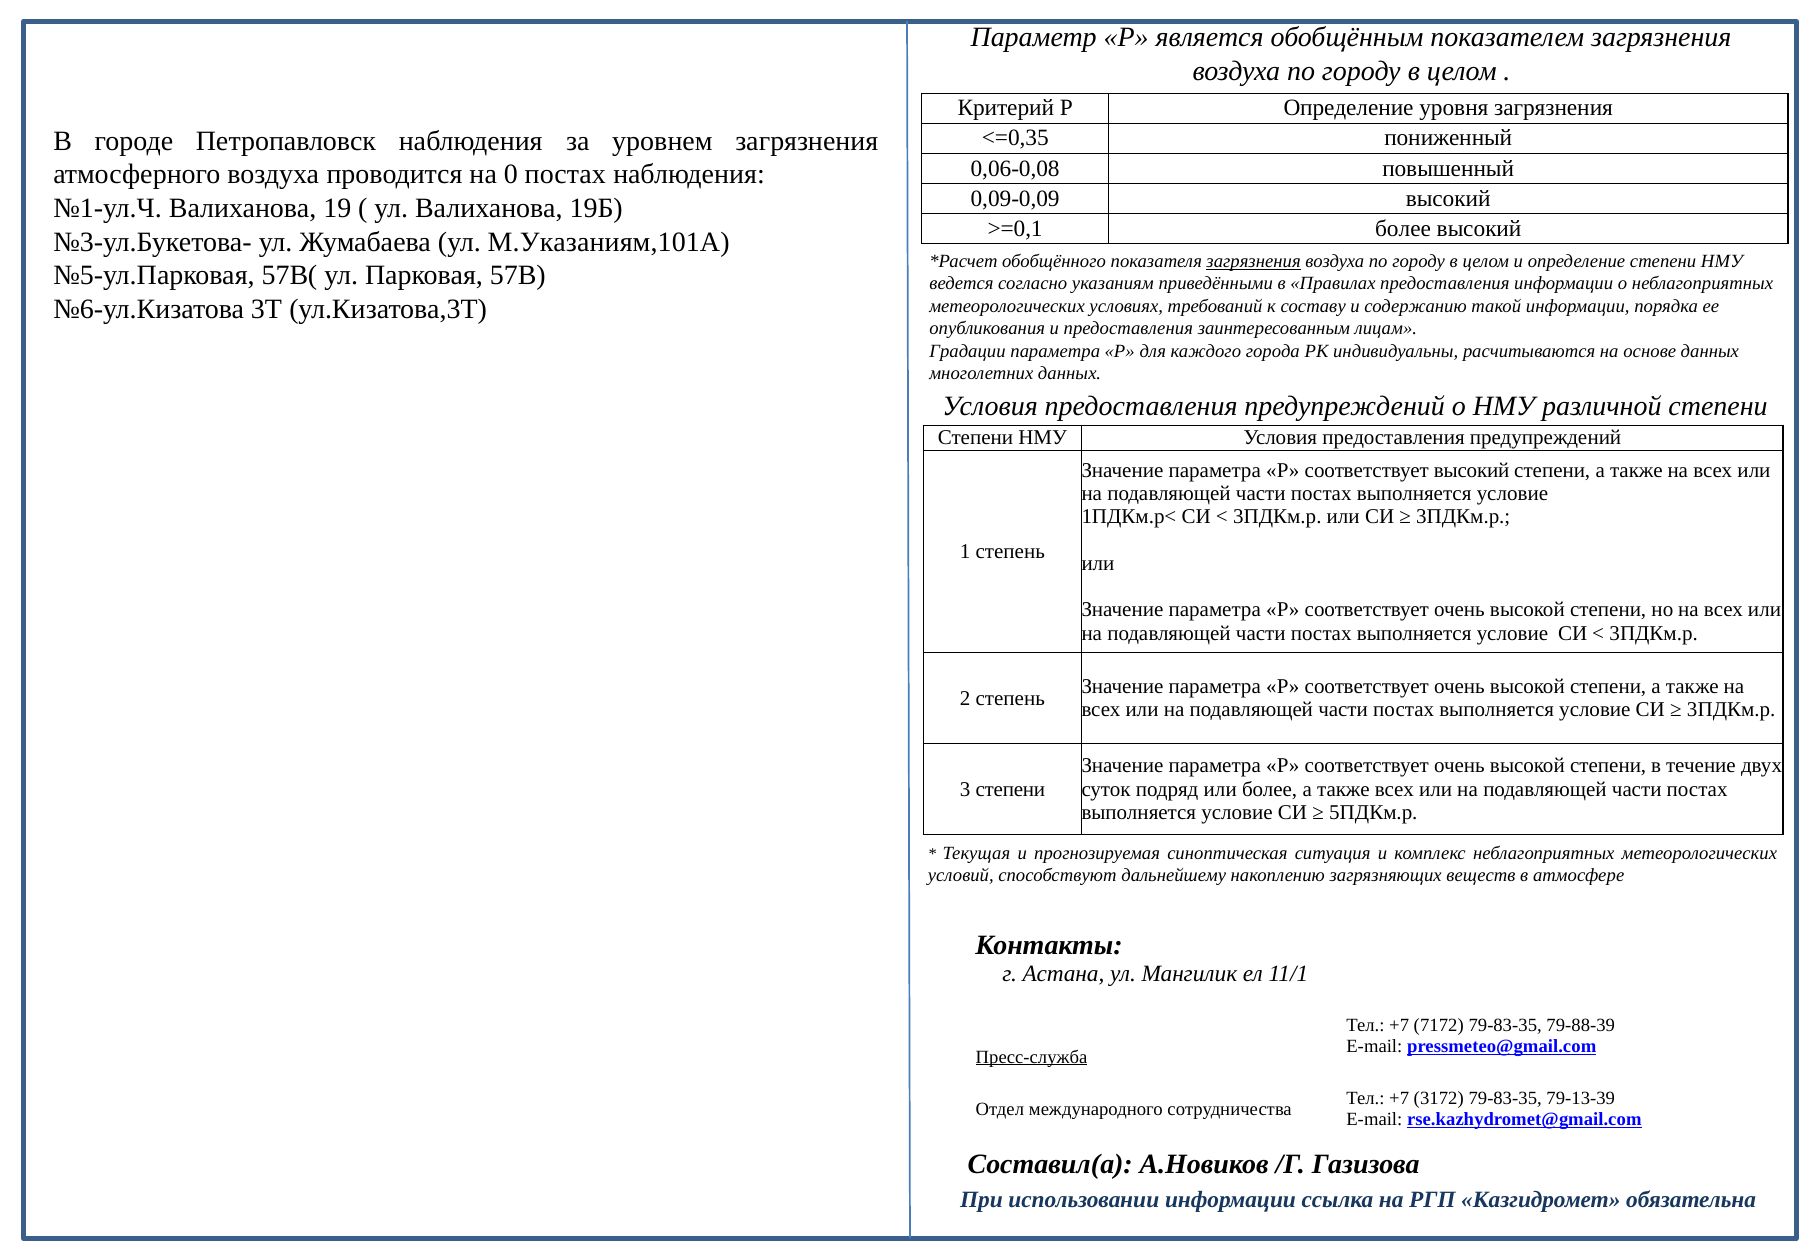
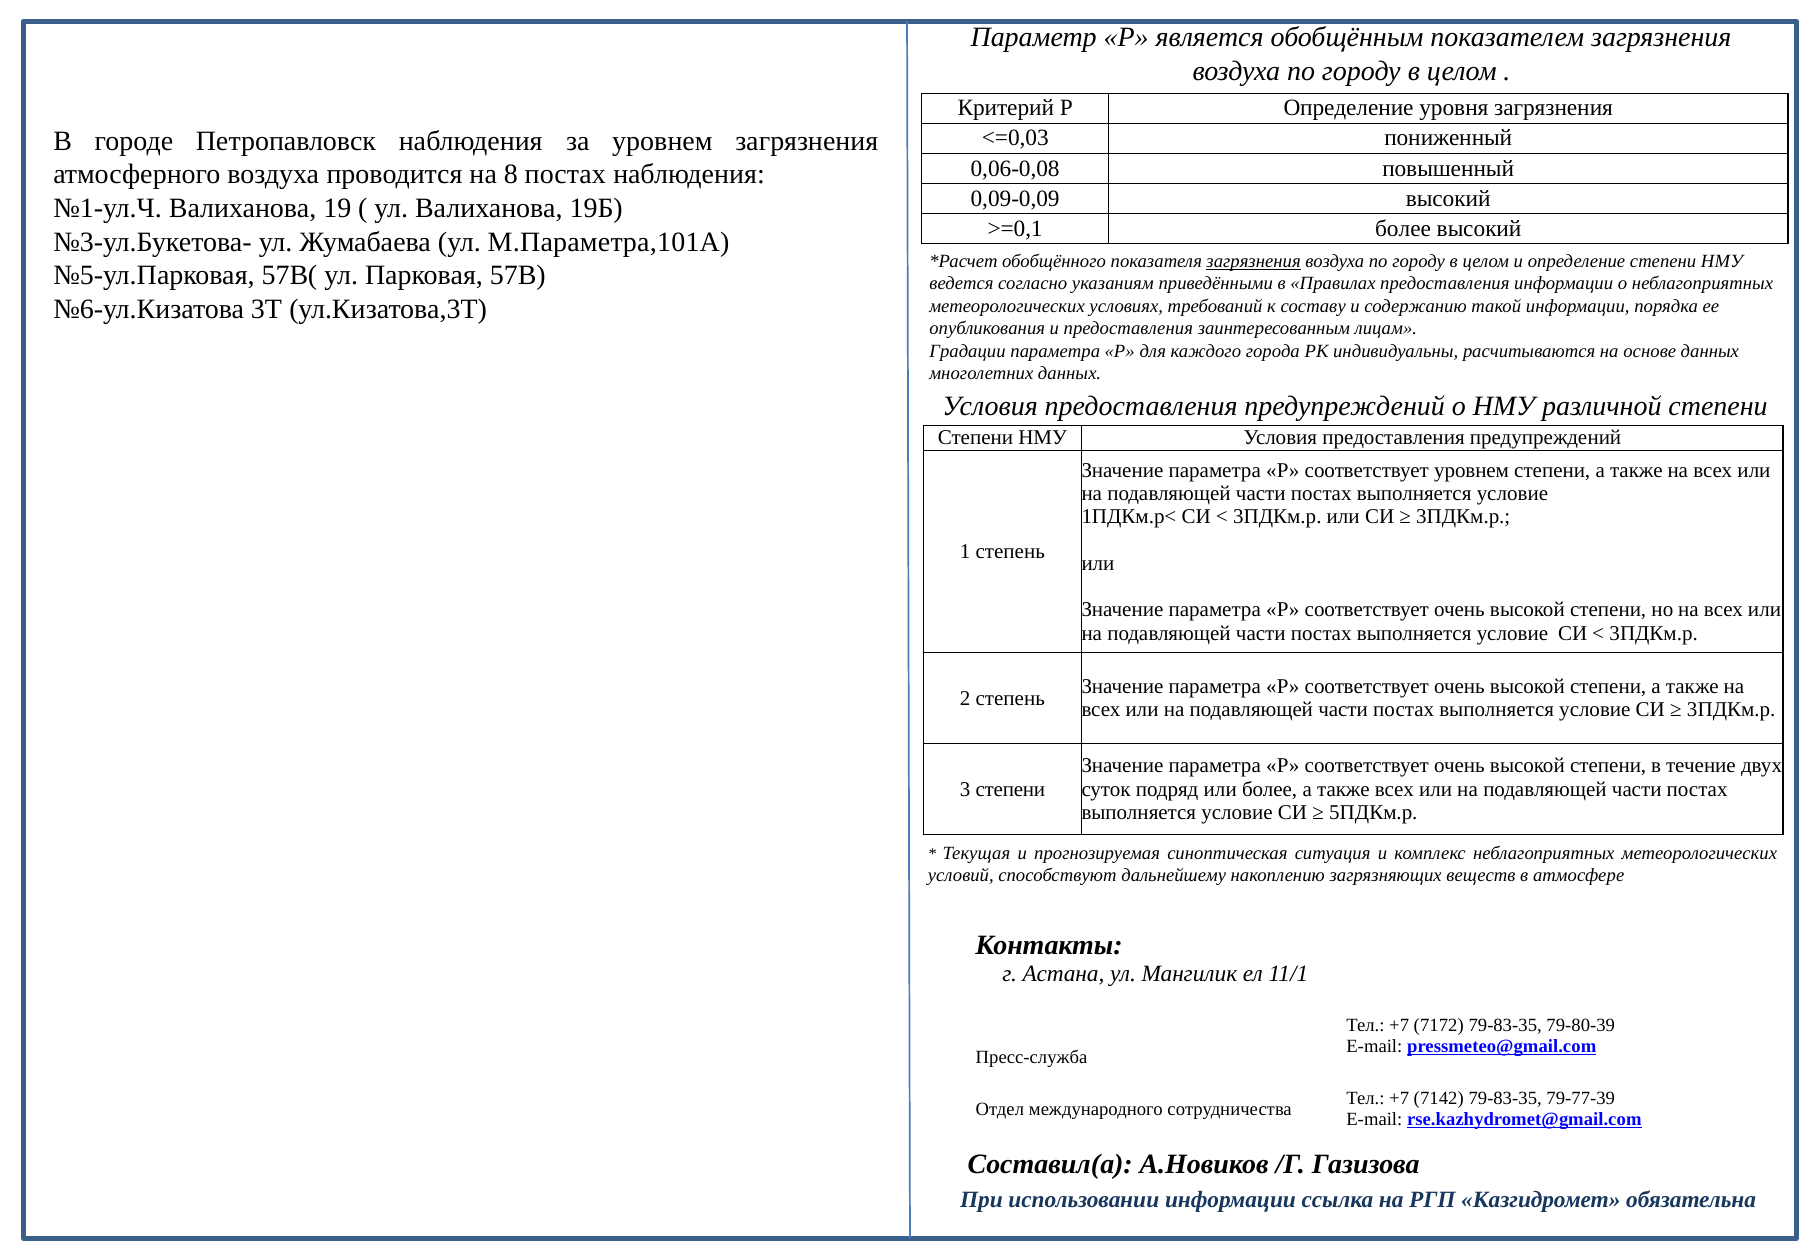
<=0,35: <=0,35 -> <=0,03
0: 0 -> 8
М.Указаниям,101А: М.Указаниям,101А -> М.Параметра,101А
соответствует высокий: высокий -> уровнем
79-88-39: 79-88-39 -> 79-80-39
Пресс-служба underline: present -> none
3172: 3172 -> 7142
79-13-39: 79-13-39 -> 79-77-39
